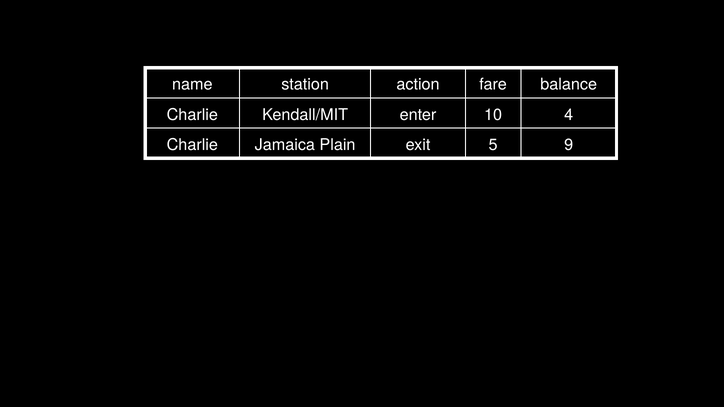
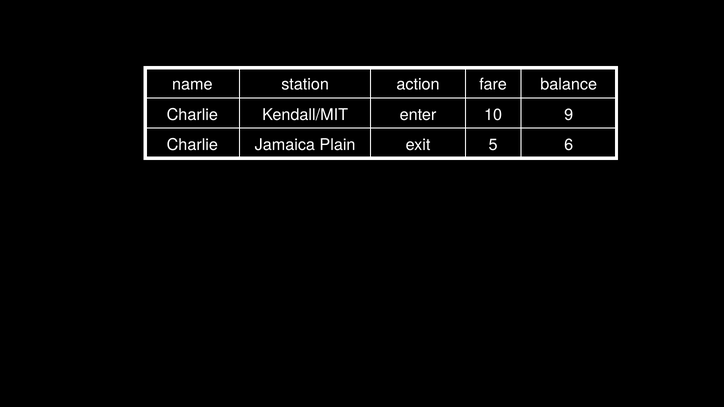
4: 4 -> 9
9: 9 -> 6
